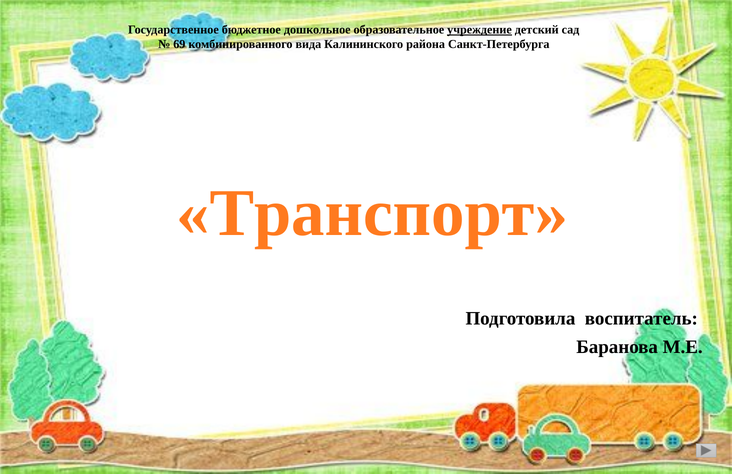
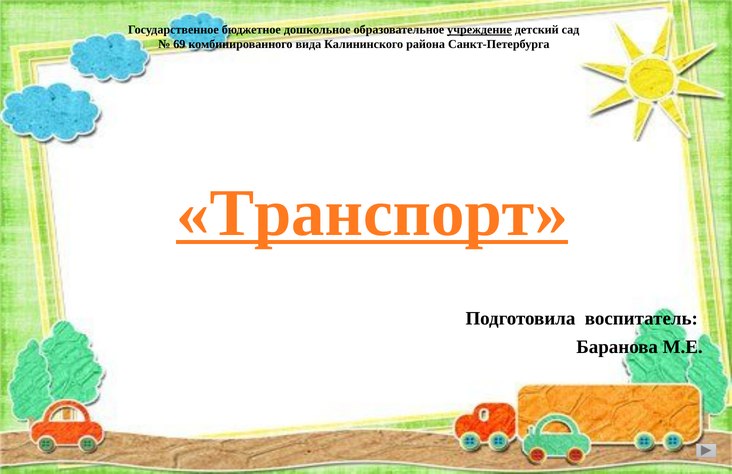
Транспорт underline: none -> present
